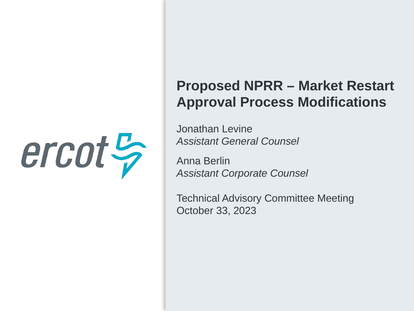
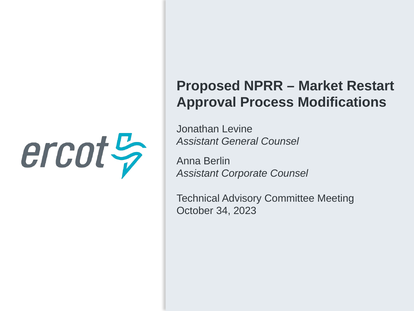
33: 33 -> 34
